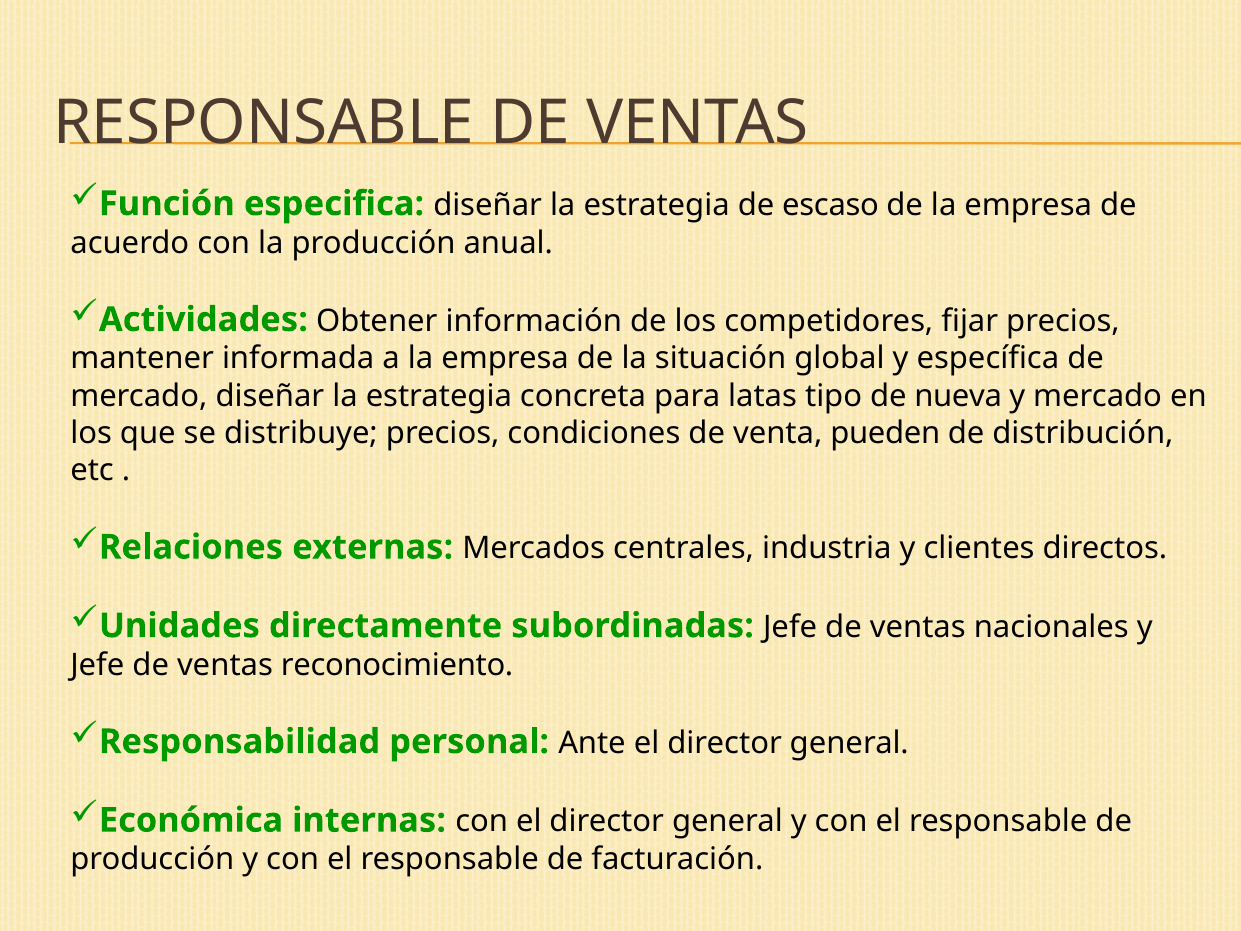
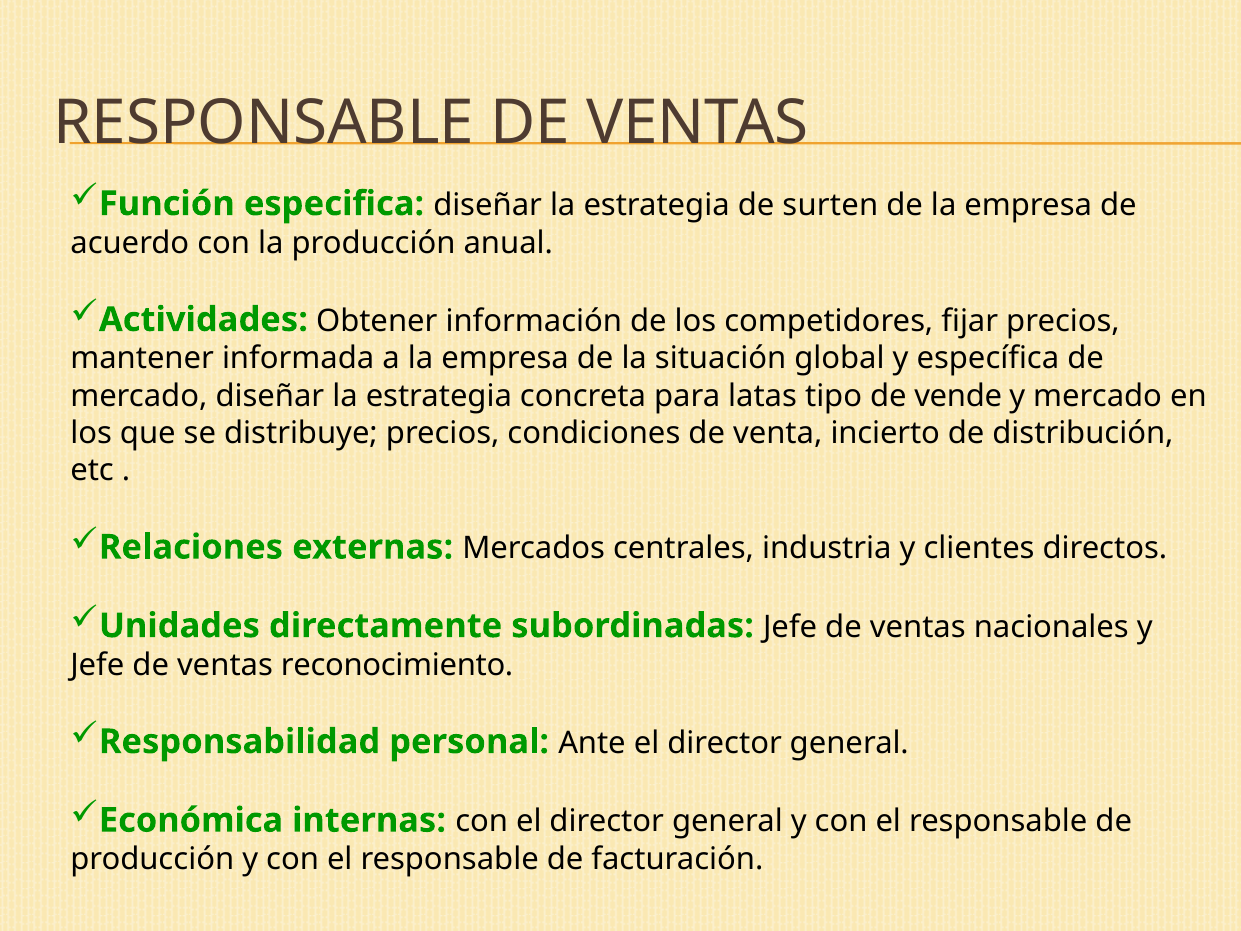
escaso: escaso -> surten
nueva: nueva -> vende
pueden: pueden -> incierto
